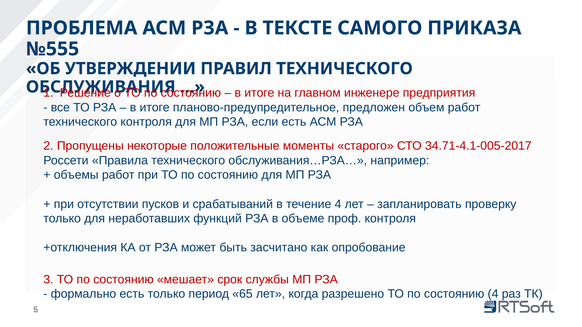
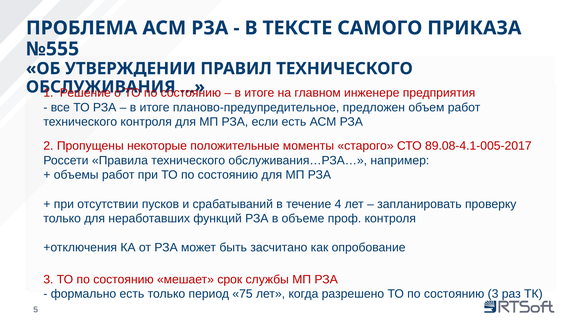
34.71-4.1-005-2017: 34.71-4.1-005-2017 -> 89.08-4.1-005-2017
65: 65 -> 75
состоянию 4: 4 -> 3
